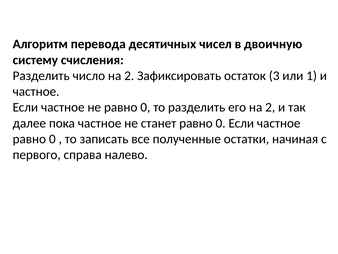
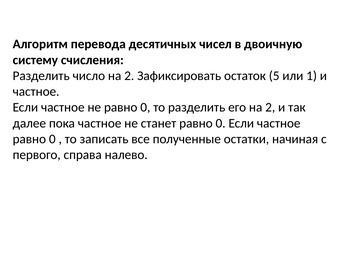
3: 3 -> 5
